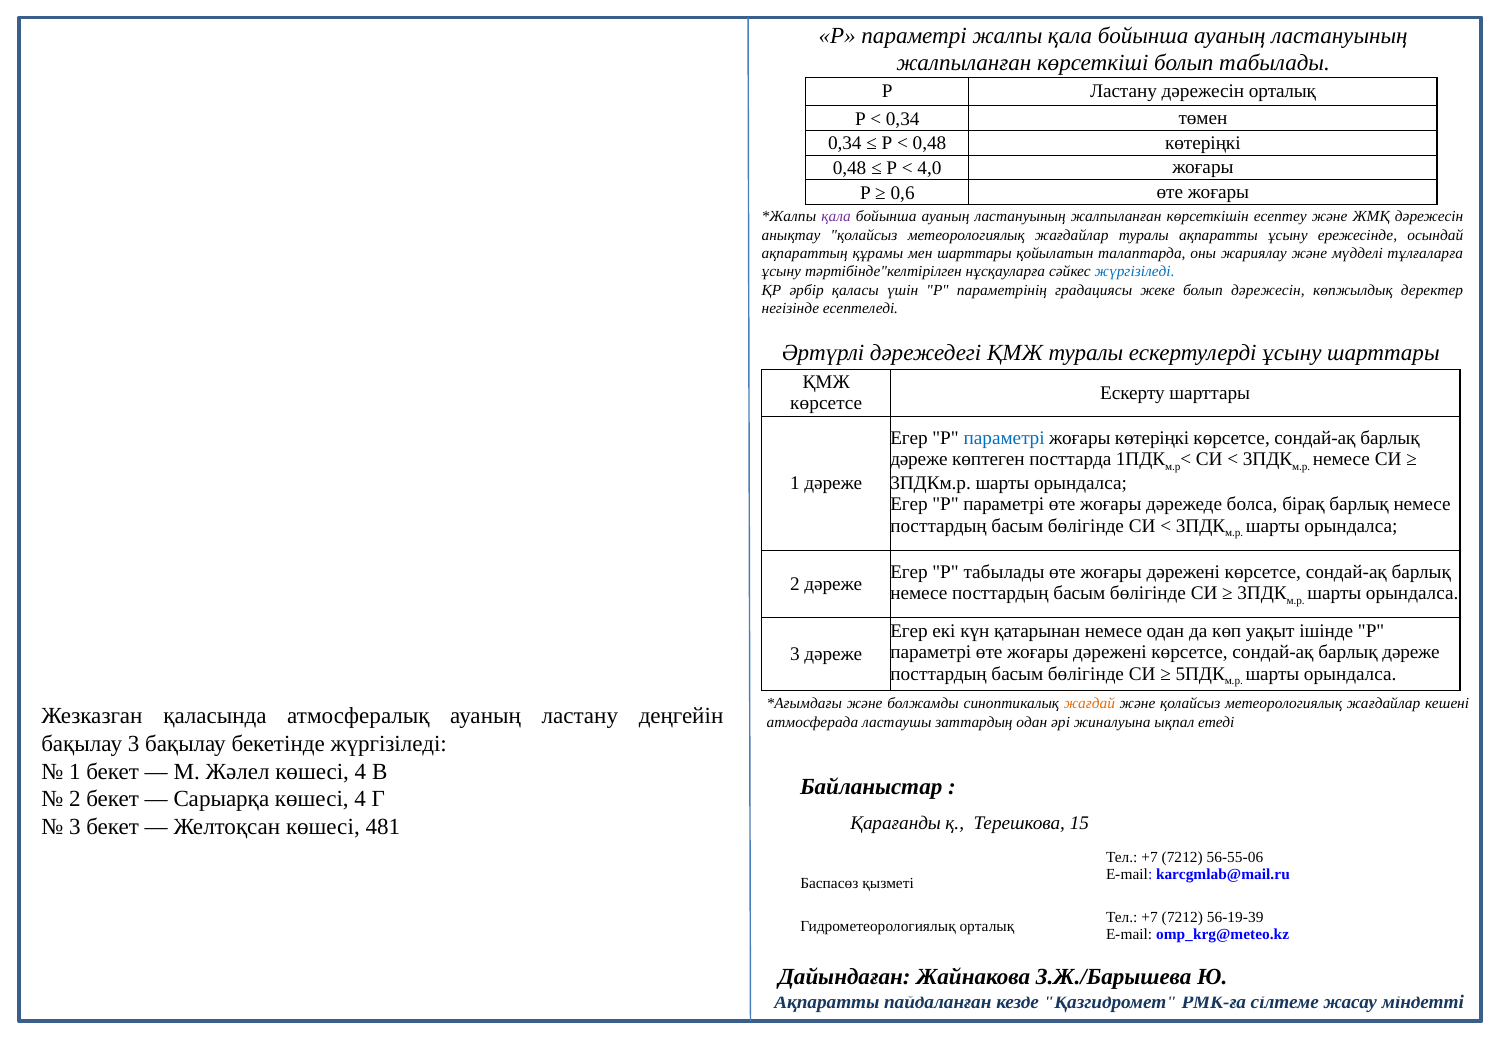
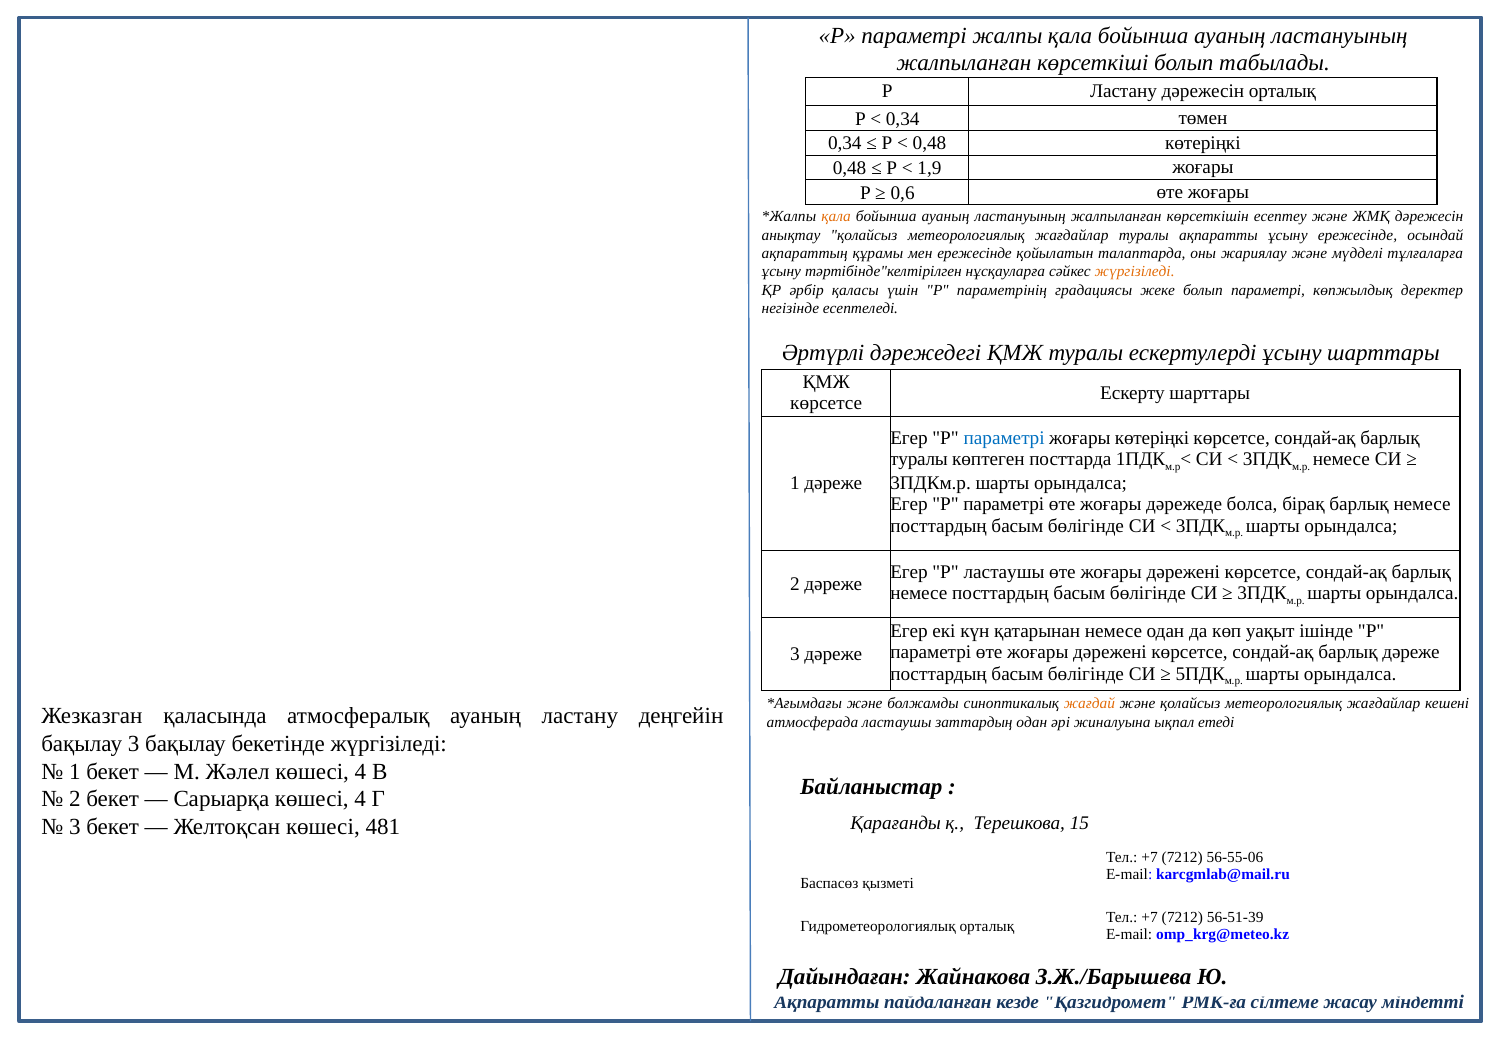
4,0: 4,0 -> 1,9
қала at (836, 217) colour: purple -> orange
мен шарттары: шарттары -> ережесінде
жүргізіледі at (1135, 272) colour: blue -> orange
болып дәрежесін: дәрежесін -> параметрі
дәреже at (919, 459): дәреже -> туралы
Р табылады: табылады -> ластаушы
56-19-39: 56-19-39 -> 56-51-39
